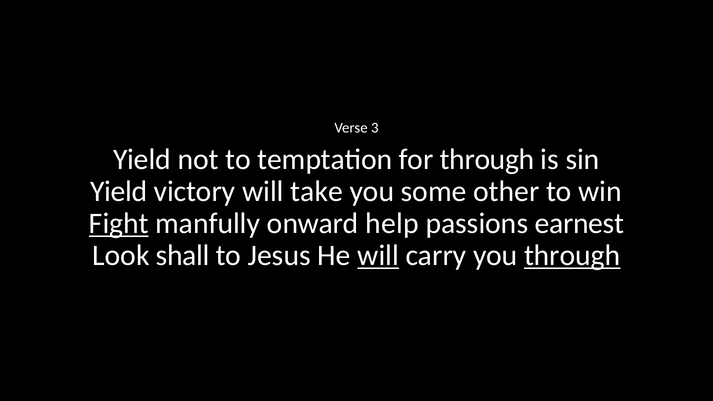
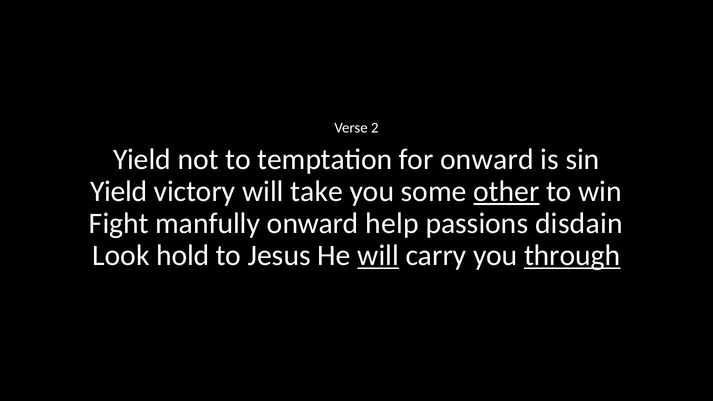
3: 3 -> 2
for through: through -> onward
other underline: none -> present
Fight underline: present -> none
earnest: earnest -> disdain
shall: shall -> hold
